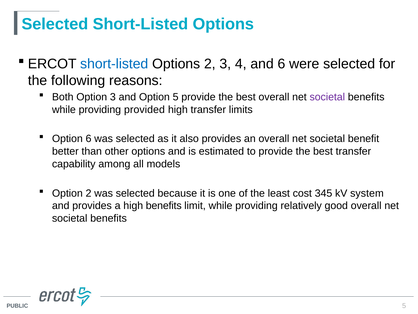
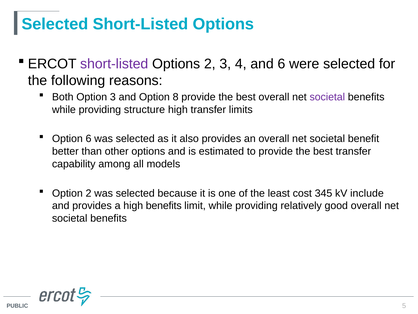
short-listed at (114, 64) colour: blue -> purple
Option 5: 5 -> 8
provided: provided -> structure
system: system -> include
